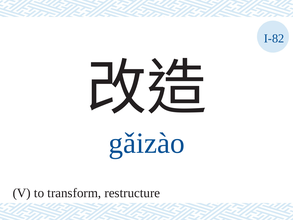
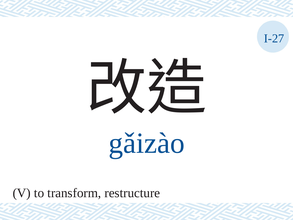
I-82: I-82 -> I-27
